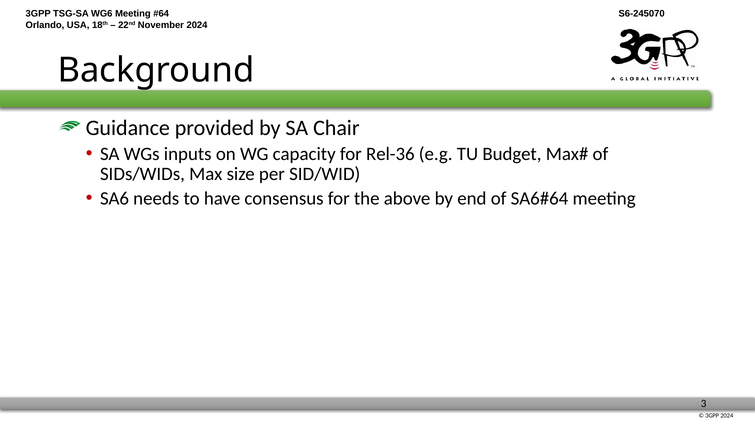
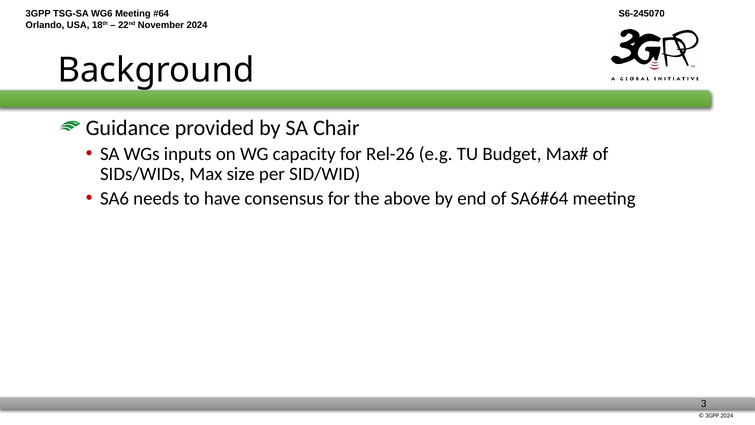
Rel-36: Rel-36 -> Rel-26
